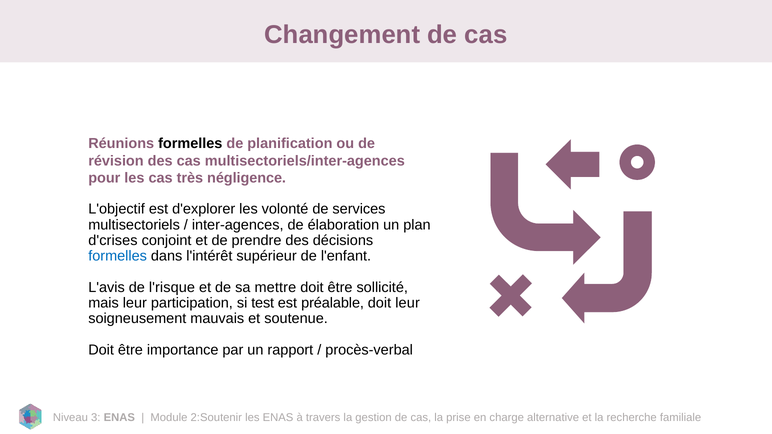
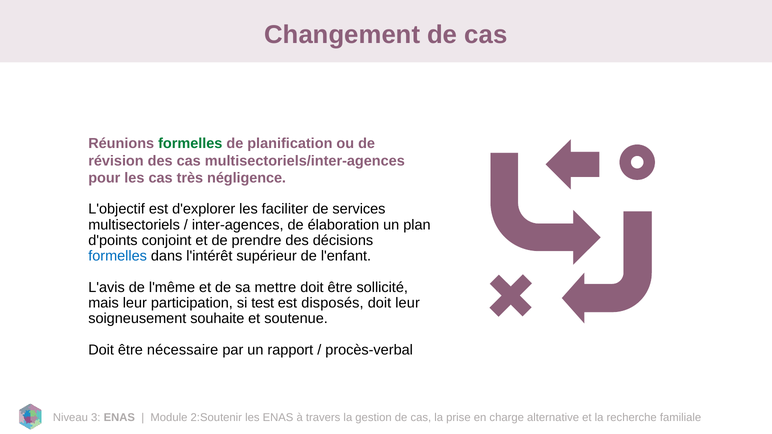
formelles at (190, 144) colour: black -> green
volonté: volonté -> faciliter
d'crises: d'crises -> d'points
l'risque: l'risque -> l'même
préalable: préalable -> disposés
mauvais: mauvais -> souhaite
importance: importance -> nécessaire
